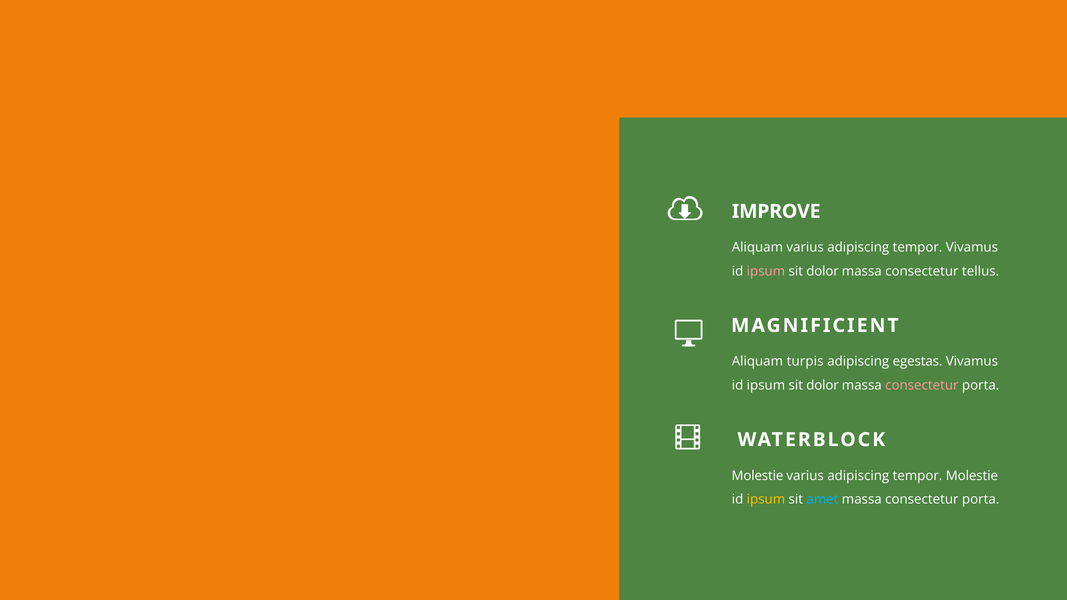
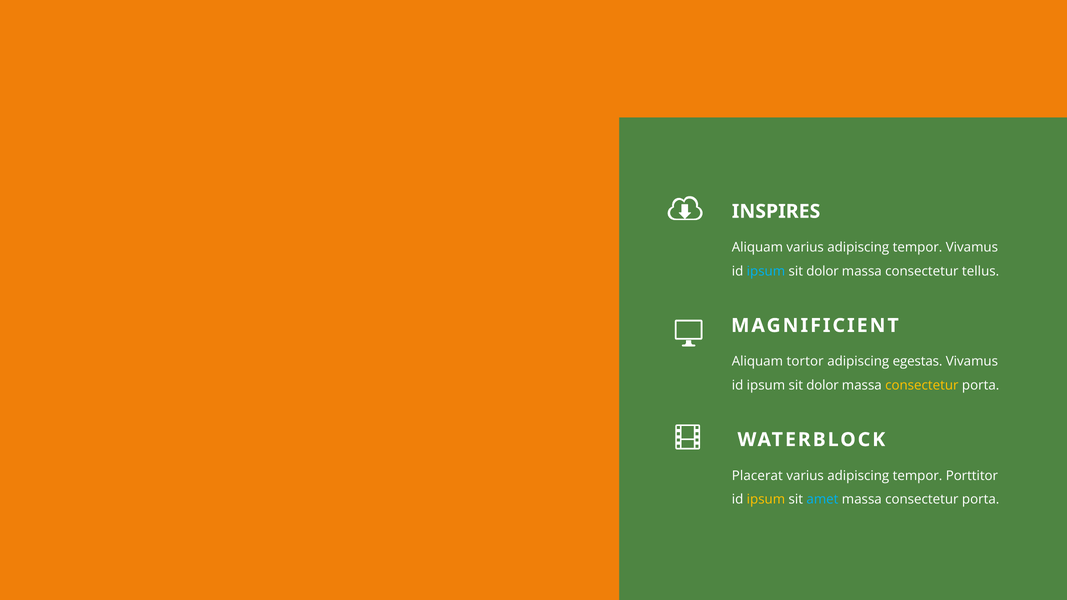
IMPROVE: IMPROVE -> INSPIRES
ipsum at (766, 271) colour: pink -> light blue
turpis: turpis -> tortor
consectetur at (922, 386) colour: pink -> yellow
Molestie at (757, 476): Molestie -> Placerat
tempor Molestie: Molestie -> Porttitor
